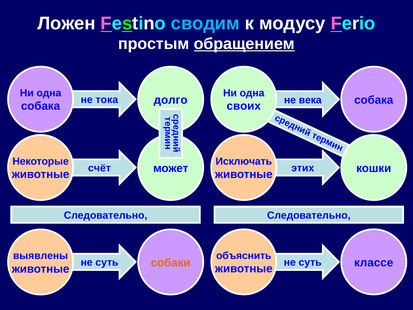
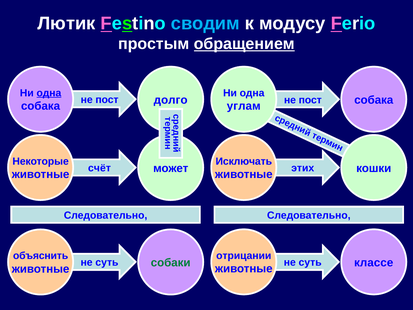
Ложен: Ложен -> Лютик
одна at (49, 93) underline: none -> present
тока at (107, 100): тока -> пост
века at (310, 100): века -> пост
своих: своих -> углам
объяснить: объяснить -> отрицании
выявлены: выявлены -> объяснить
собаки colour: orange -> green
